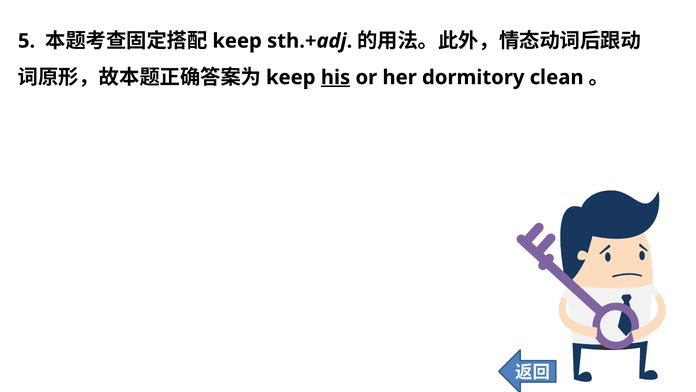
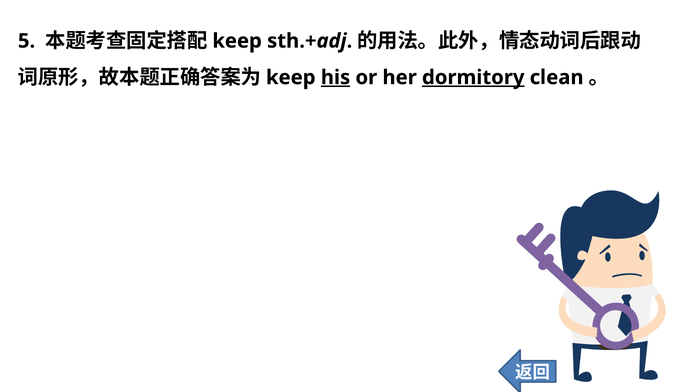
dormitory underline: none -> present
